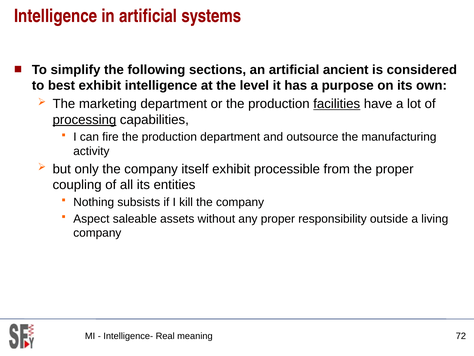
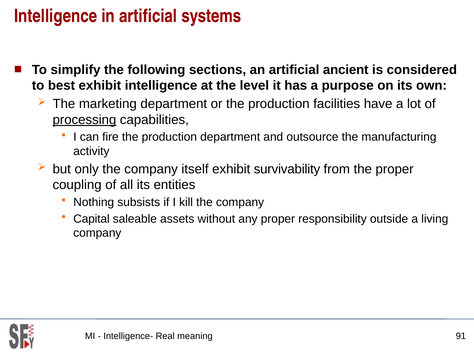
facilities underline: present -> none
processible: processible -> survivability
Aspect: Aspect -> Capital
72: 72 -> 91
